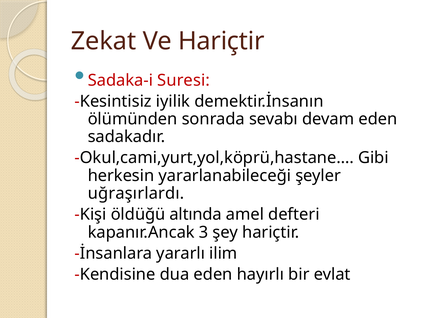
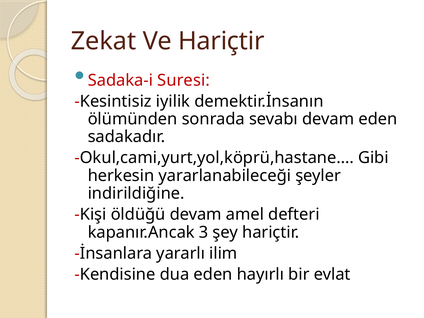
uğraşırlardı: uğraşırlardı -> indirildiğine
öldüğü altında: altında -> devam
